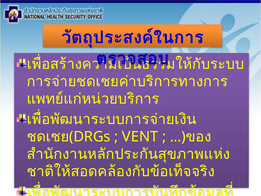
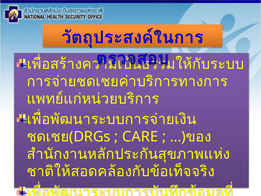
VENT: VENT -> CARE
